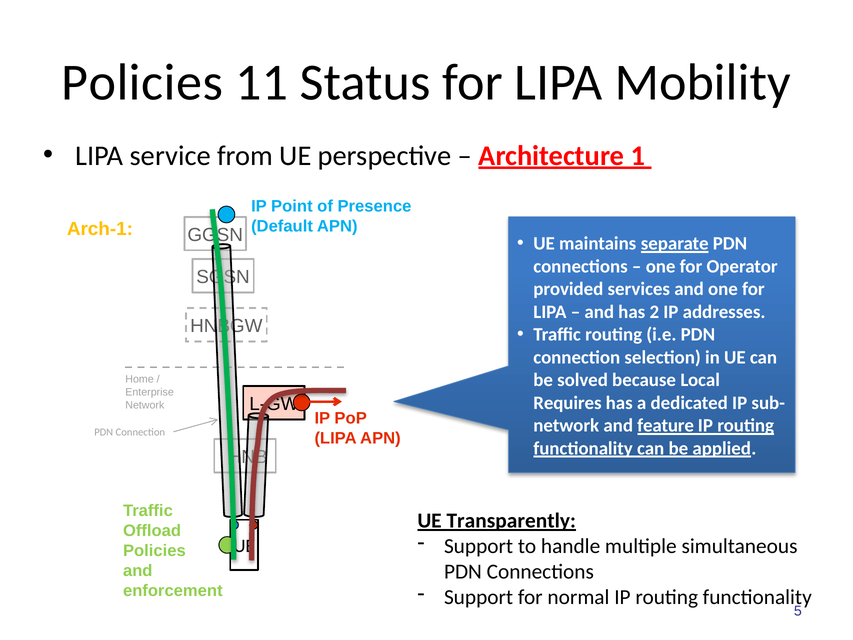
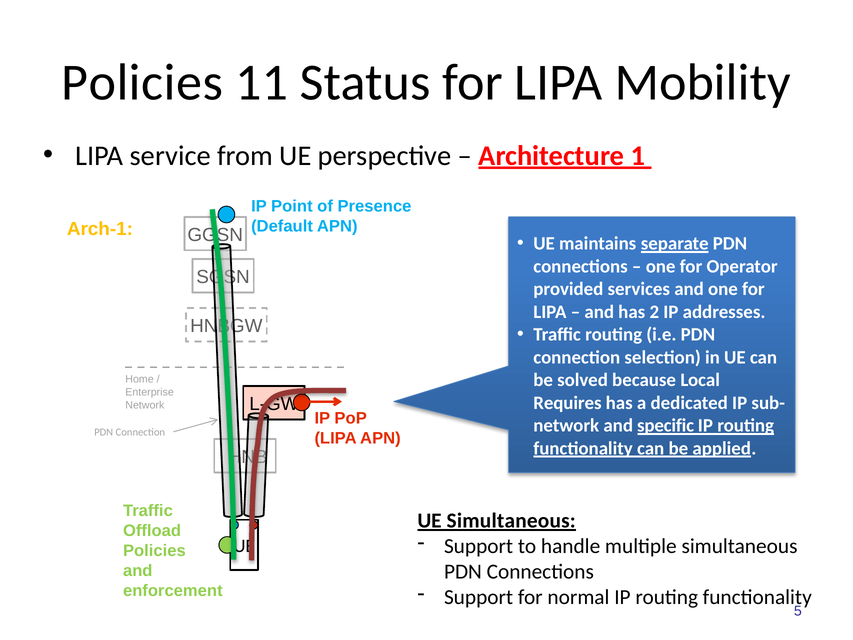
feature: feature -> specific
UE Transparently: Transparently -> Simultaneous
